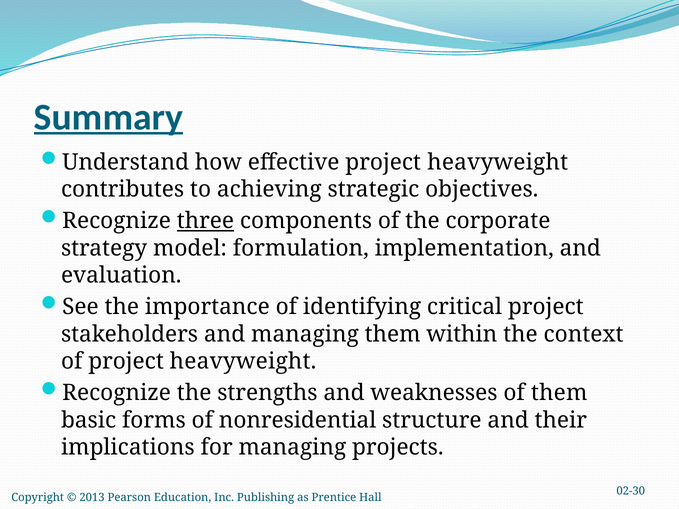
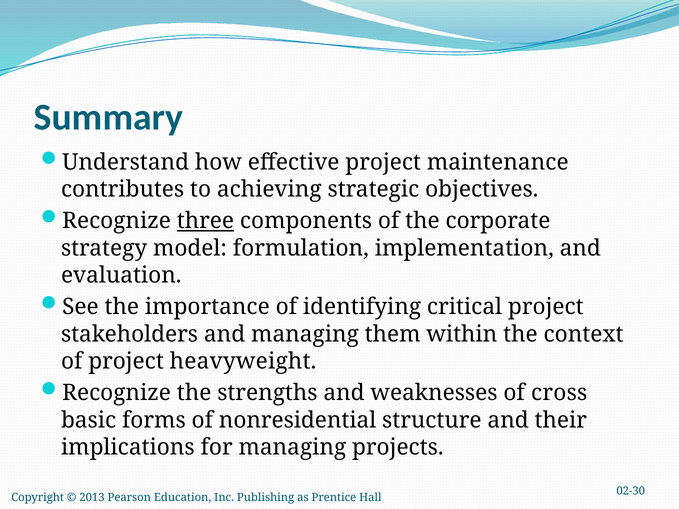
Summary underline: present -> none
effective project heavyweight: heavyweight -> maintenance
of them: them -> cross
